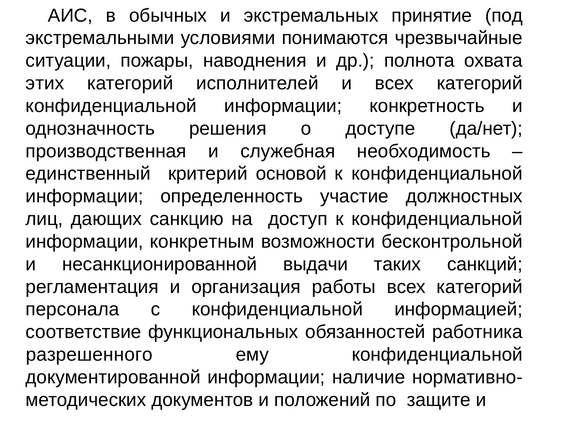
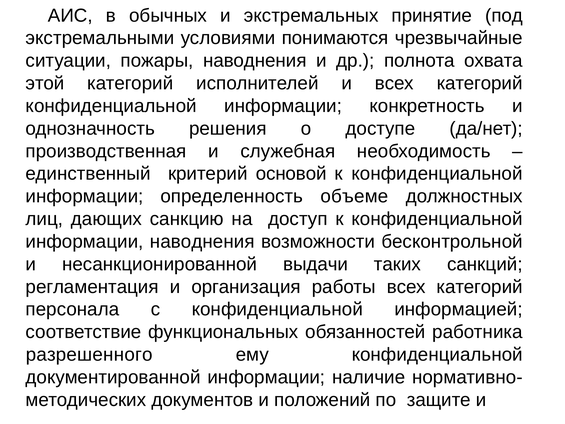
этих: этих -> этой
участие: участие -> объеме
информации конкретным: конкретным -> наводнения
